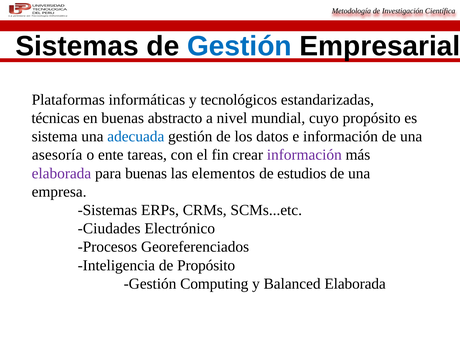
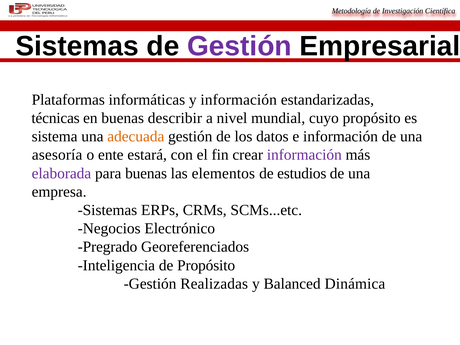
Gestión at (239, 46) colour: blue -> purple
y tecnológicos: tecnológicos -> información
abstracto: abstracto -> describir
adecuada colour: blue -> orange
tareas: tareas -> estará
Ciudades: Ciudades -> Negocios
Procesos: Procesos -> Pregrado
Computing: Computing -> Realizadas
Balanced Elaborada: Elaborada -> Dinámica
